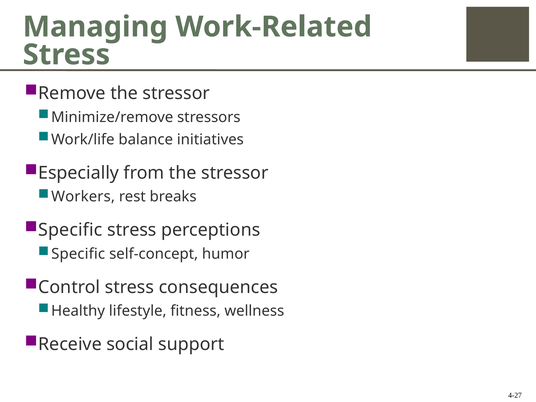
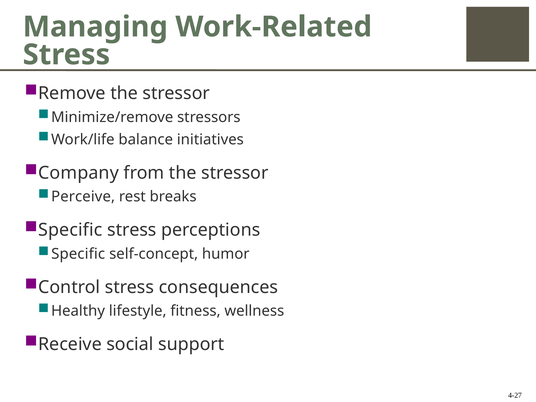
Especially: Especially -> Company
Workers: Workers -> Perceive
